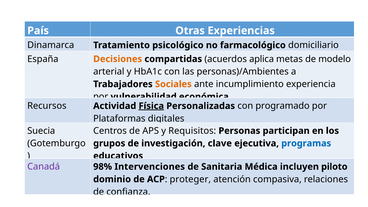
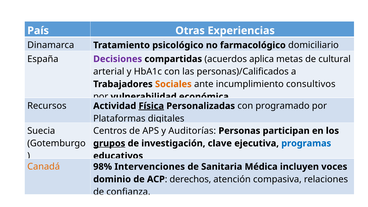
Decisiones colour: orange -> purple
modelo: modelo -> cultural
personas)/Ambientes: personas)/Ambientes -> personas)/Calificados
experiencia: experiencia -> consultivos
Requisitos: Requisitos -> Auditorías
grupos underline: none -> present
Canadá colour: purple -> orange
piloto: piloto -> voces
proteger: proteger -> derechos
